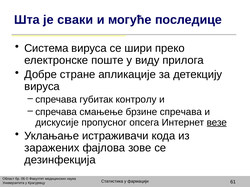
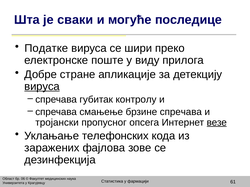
Система: Система -> Податке
вируса at (42, 87) underline: none -> present
дискусије: дискусије -> тројански
истраживачи: истраживачи -> телефонских
